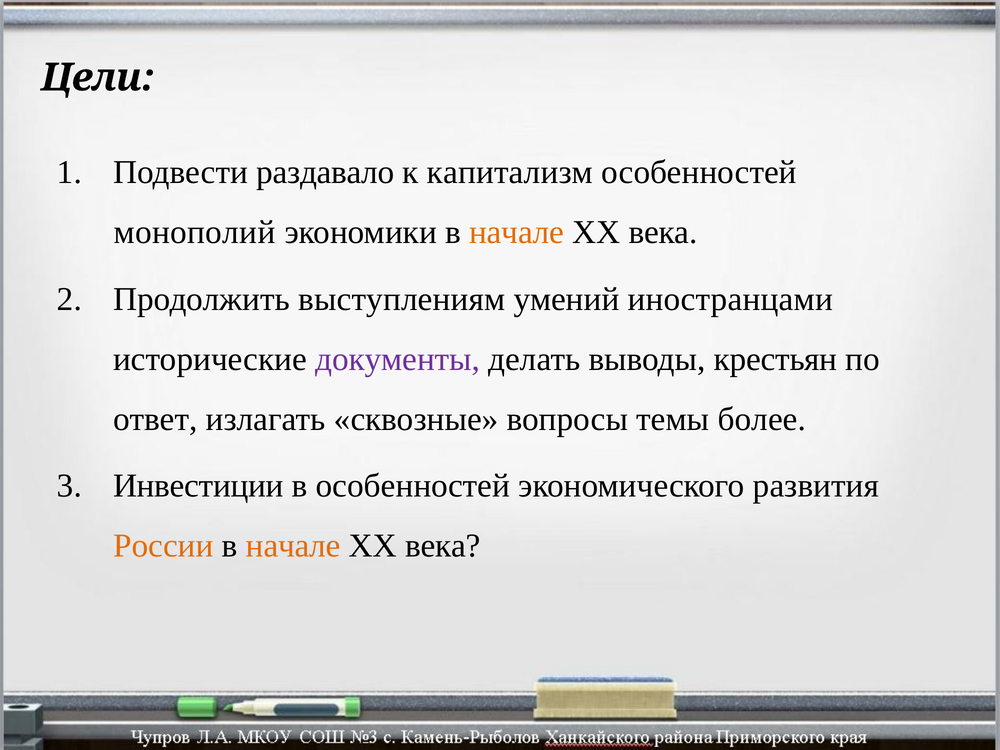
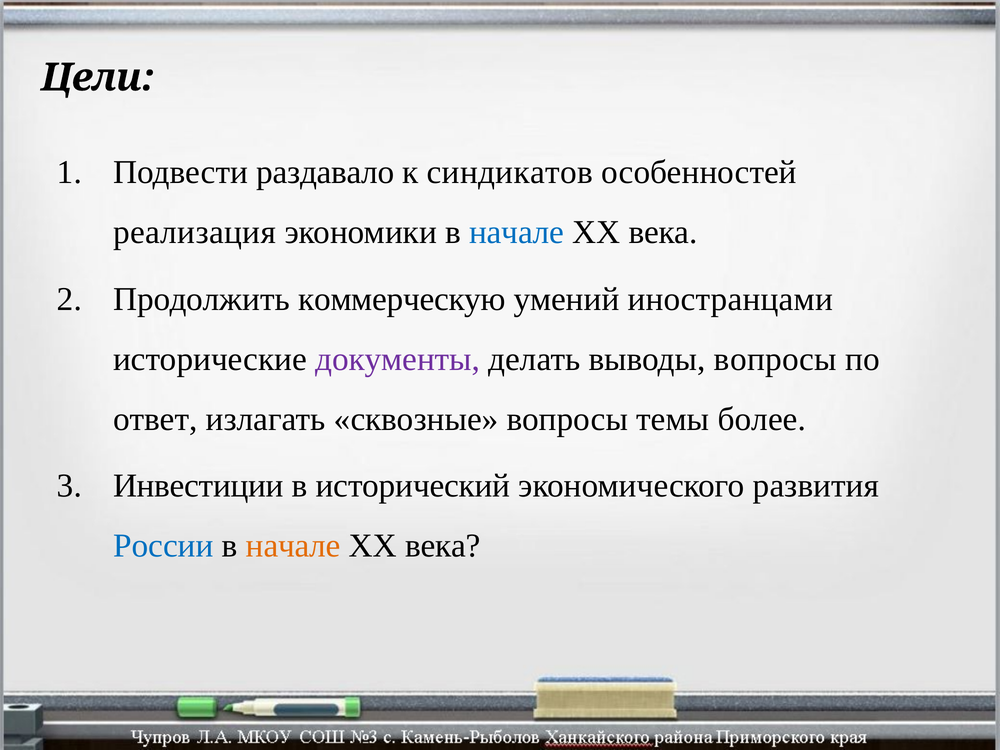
капитализм: капитализм -> синдикатов
монополий: монополий -> реализация
начале at (517, 232) colour: orange -> blue
выступлениям: выступлениям -> коммерческую
выводы крестьян: крестьян -> вопросы
в особенностей: особенностей -> исторический
России colour: orange -> blue
